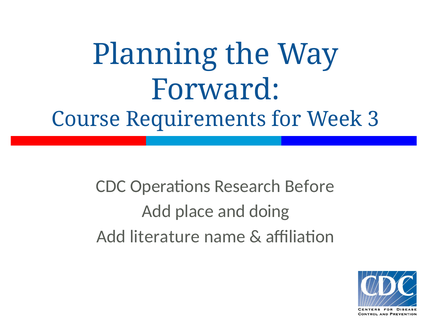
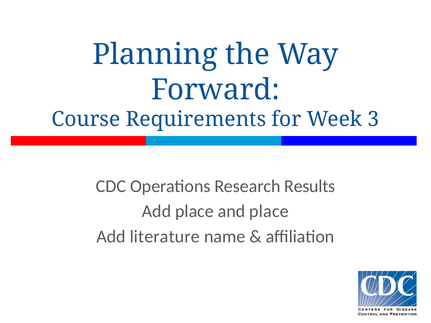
Before: Before -> Results
and doing: doing -> place
